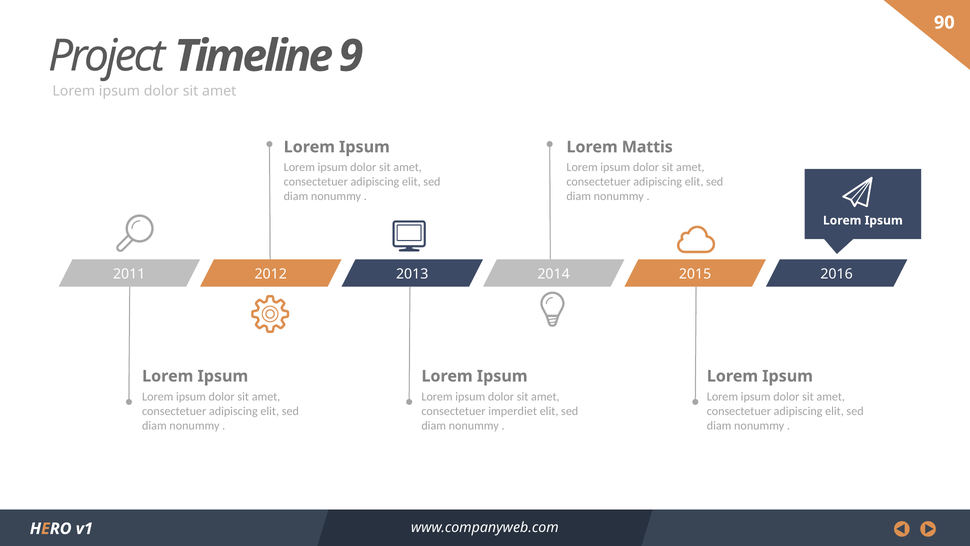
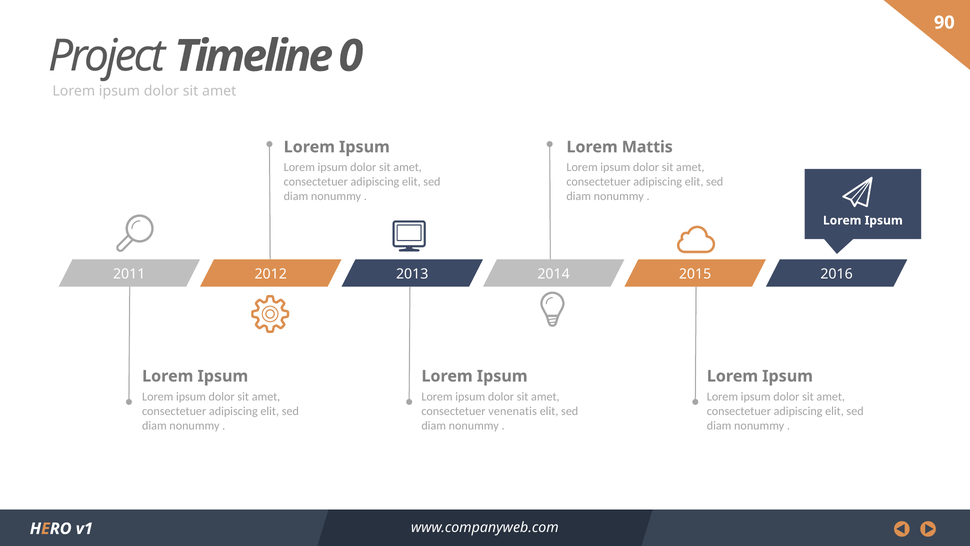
9: 9 -> 0
imperdiet: imperdiet -> venenatis
